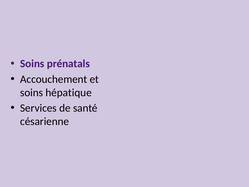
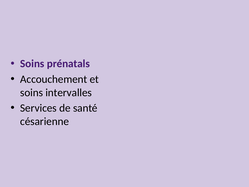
hépatique: hépatique -> intervalles
